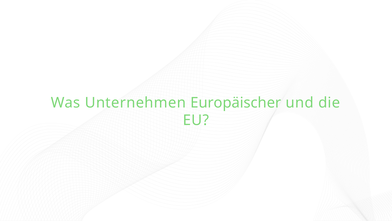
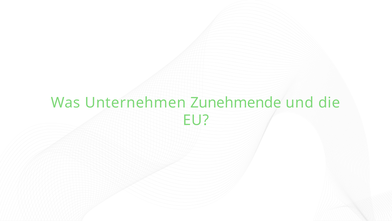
Europäischer: Europäischer -> Zunehmende
